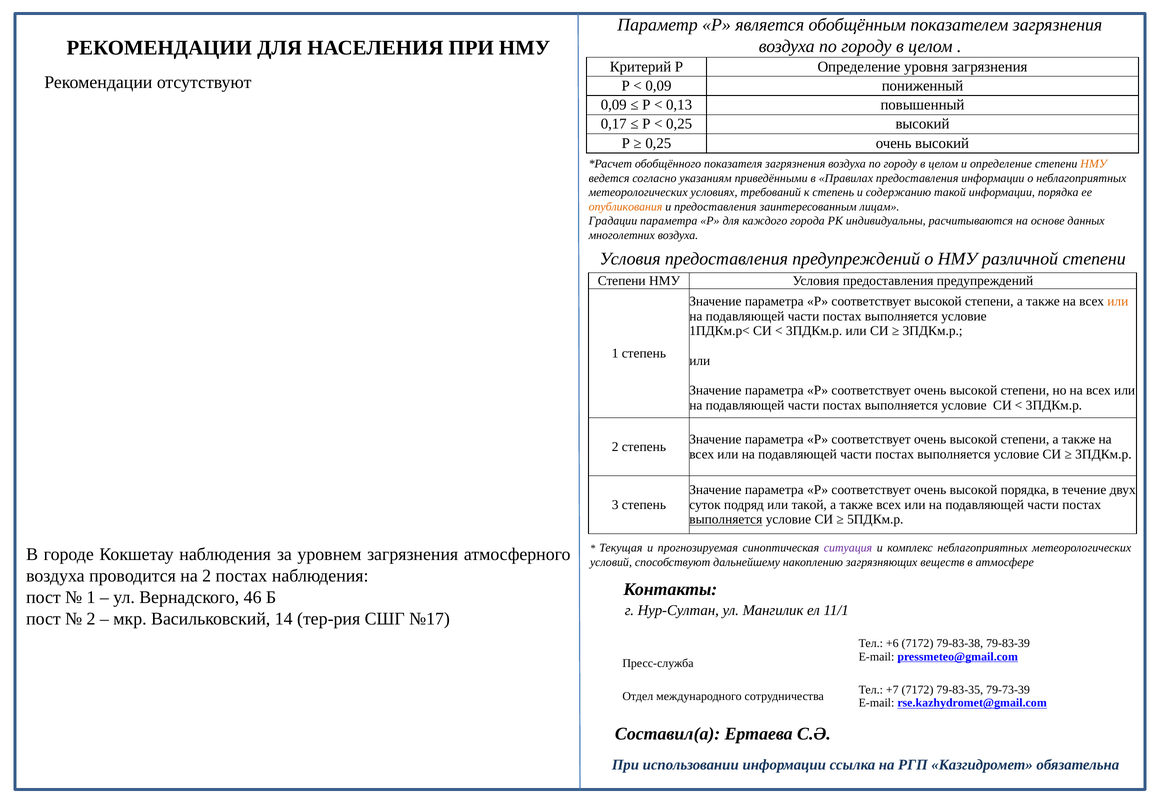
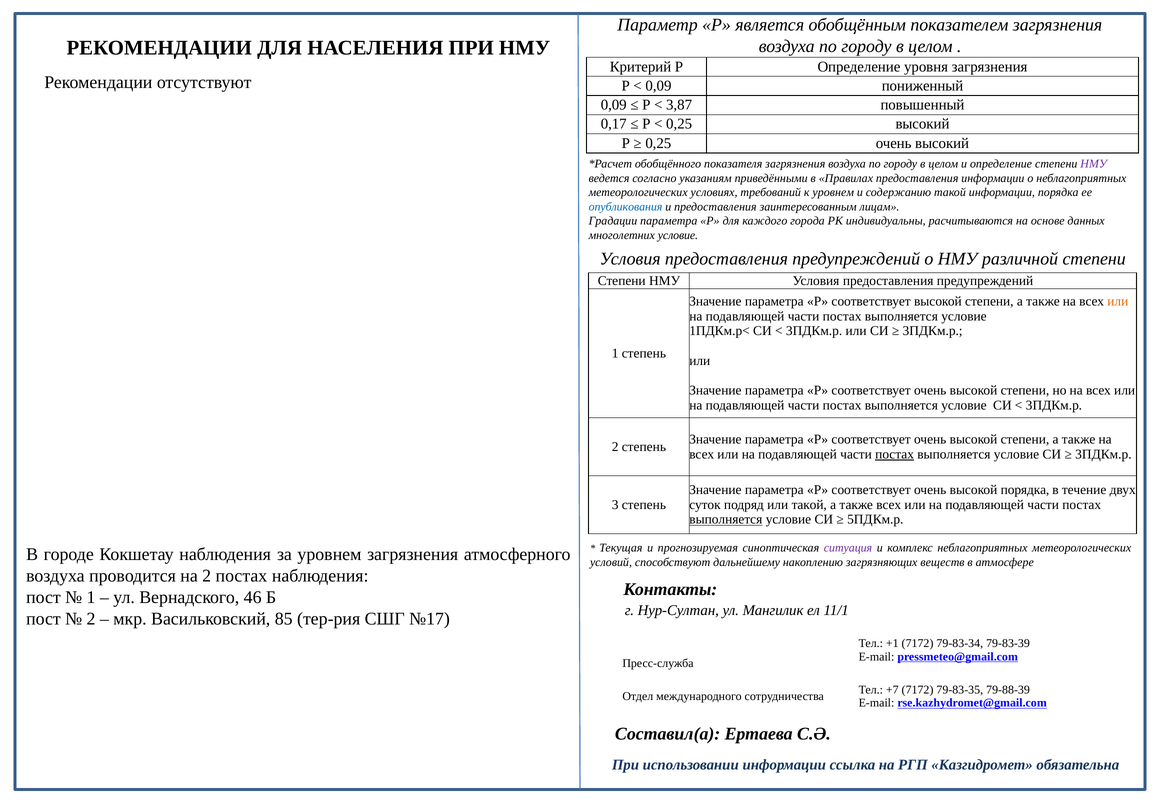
0,13: 0,13 -> 3,87
НМУ at (1094, 164) colour: orange -> purple
к степень: степень -> уровнем
опубликования colour: orange -> blue
многолетних воздуха: воздуха -> условие
постах at (895, 454) underline: none -> present
14: 14 -> 85
+6: +6 -> +1
79-83-38: 79-83-38 -> 79-83-34
79-73-39: 79-73-39 -> 79-88-39
